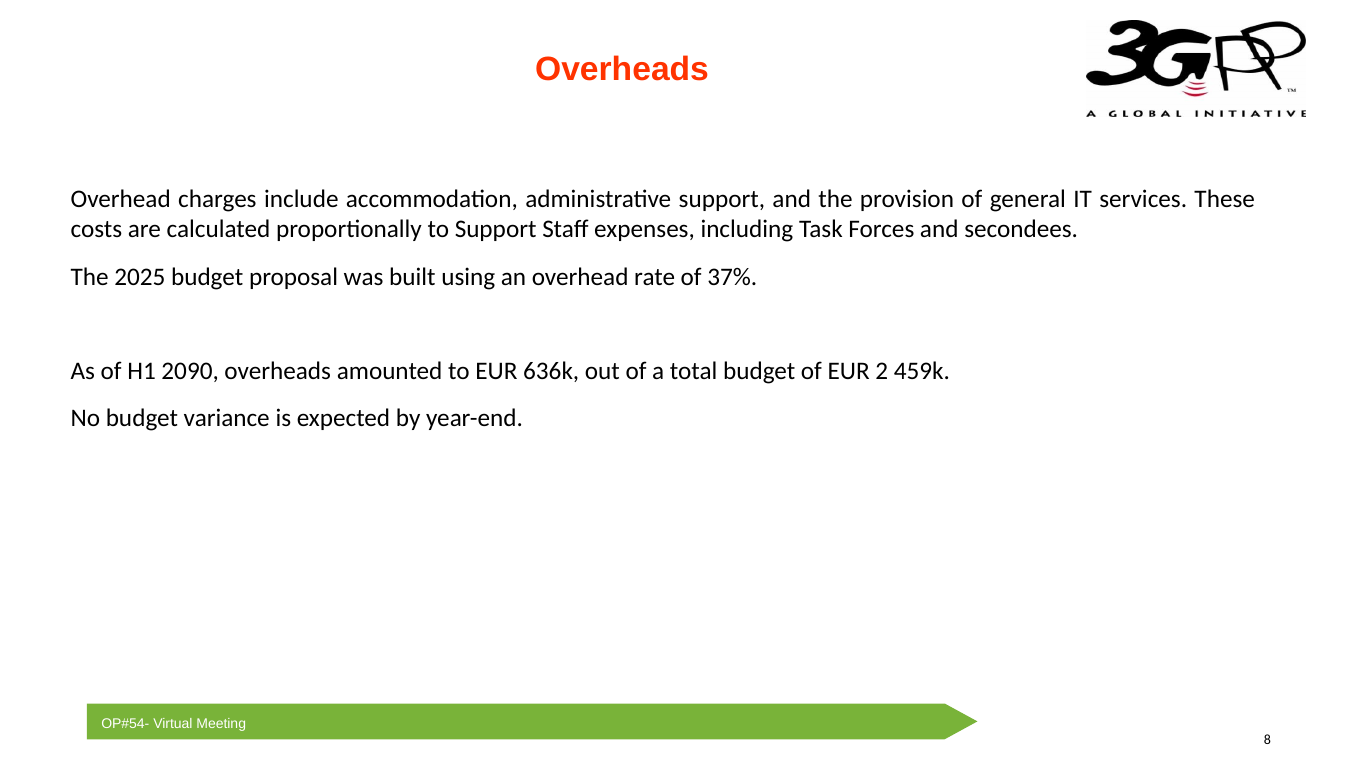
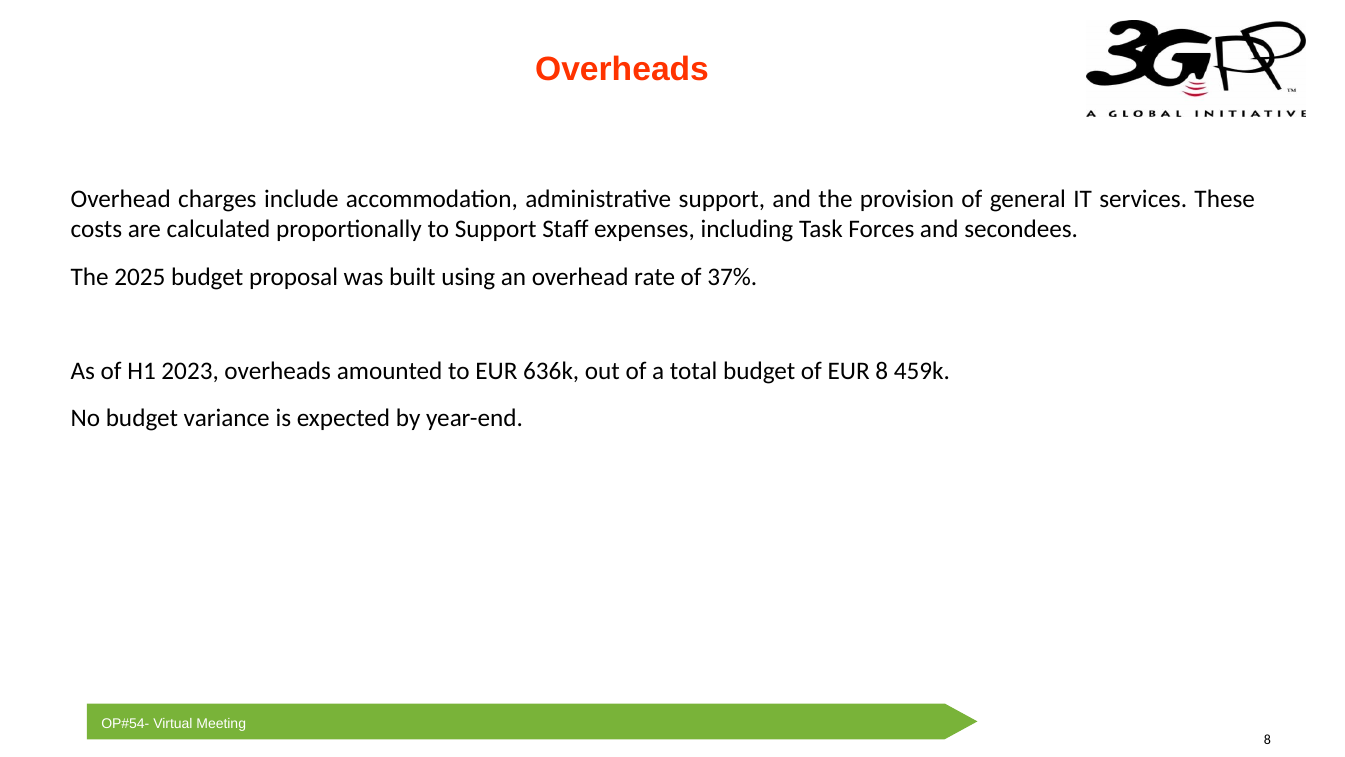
2090: 2090 -> 2023
EUR 2: 2 -> 8
